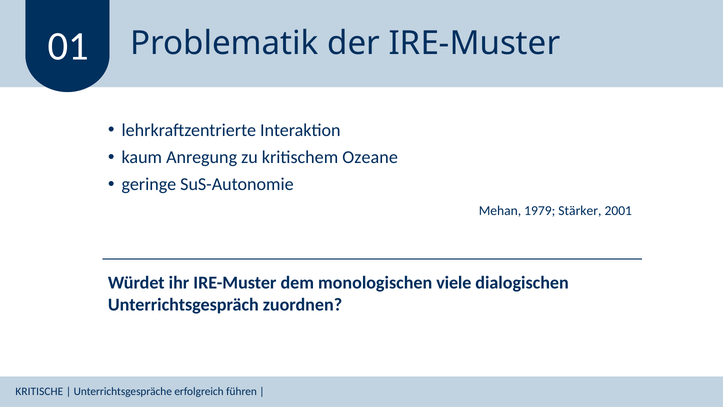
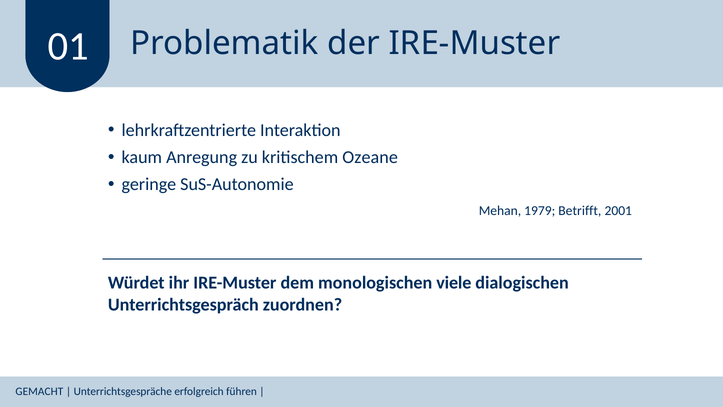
Stärker: Stärker -> Betrifft
KRITISCHE: KRITISCHE -> GEMACHT
